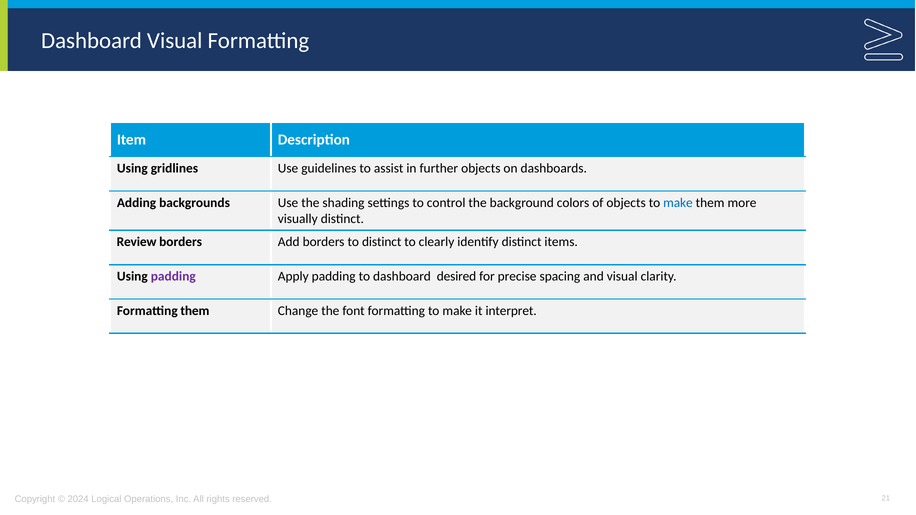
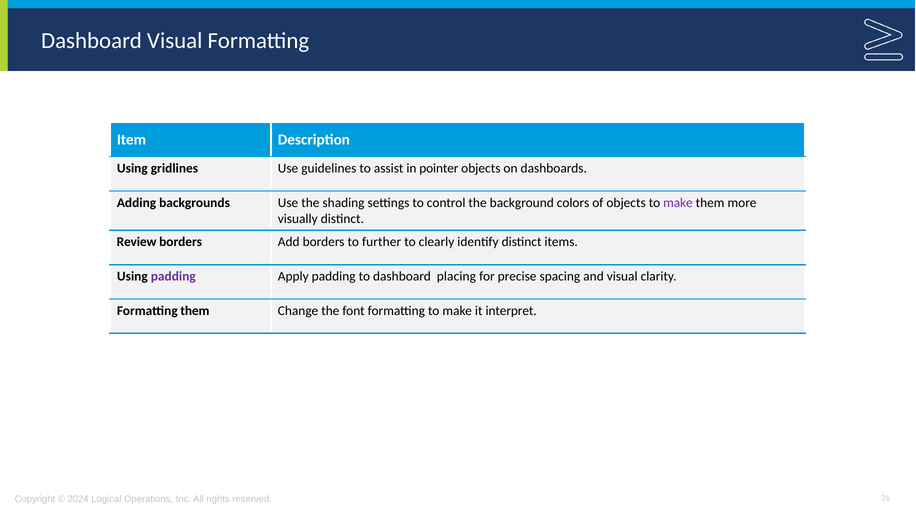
further: further -> pointer
make at (678, 203) colour: blue -> purple
to distinct: distinct -> further
desired: desired -> placing
